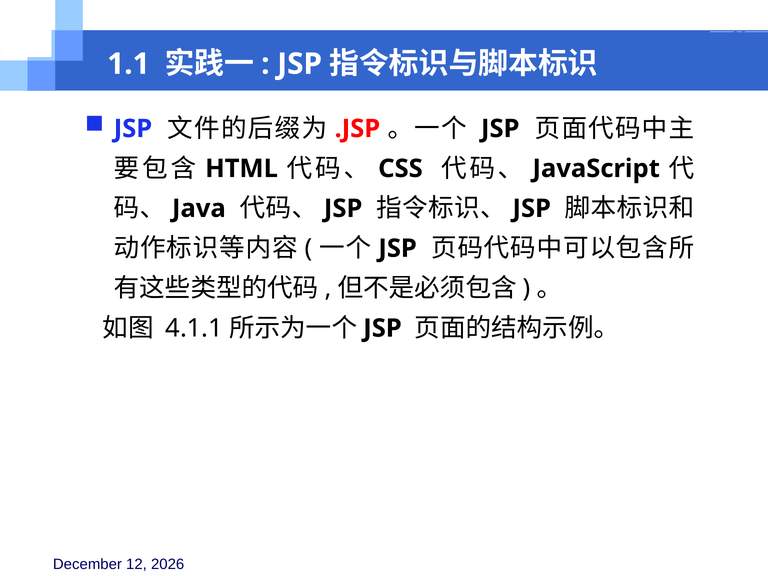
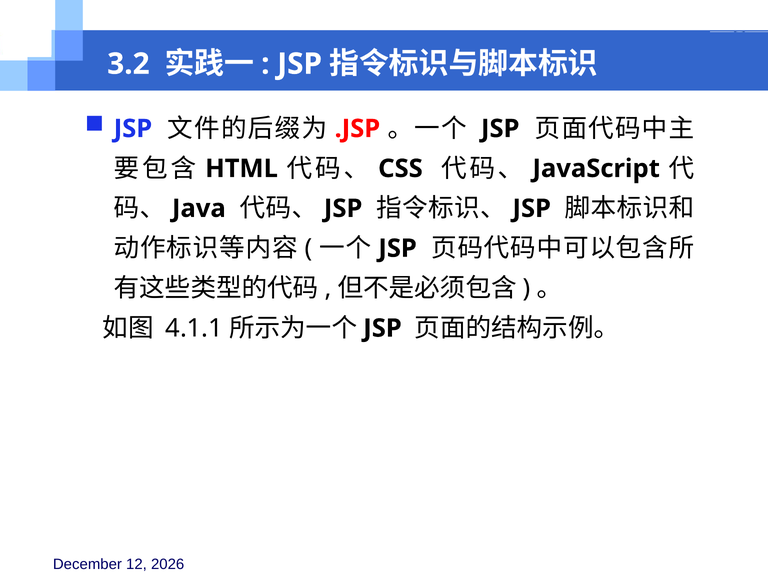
1.1: 1.1 -> 3.2
